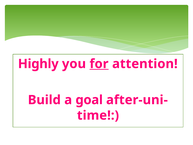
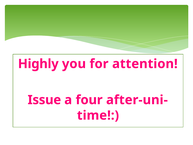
for underline: present -> none
Build: Build -> Issue
goal: goal -> four
